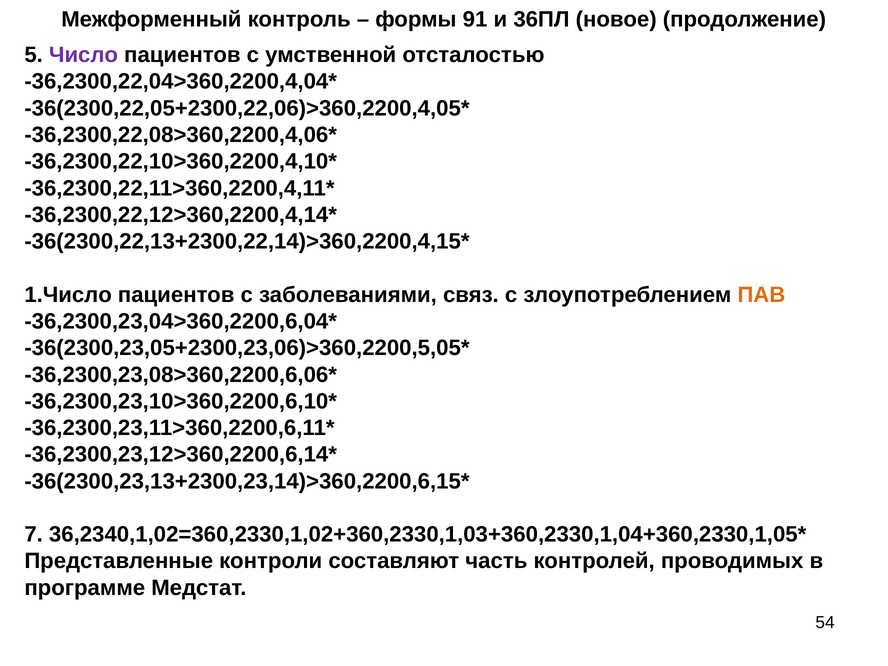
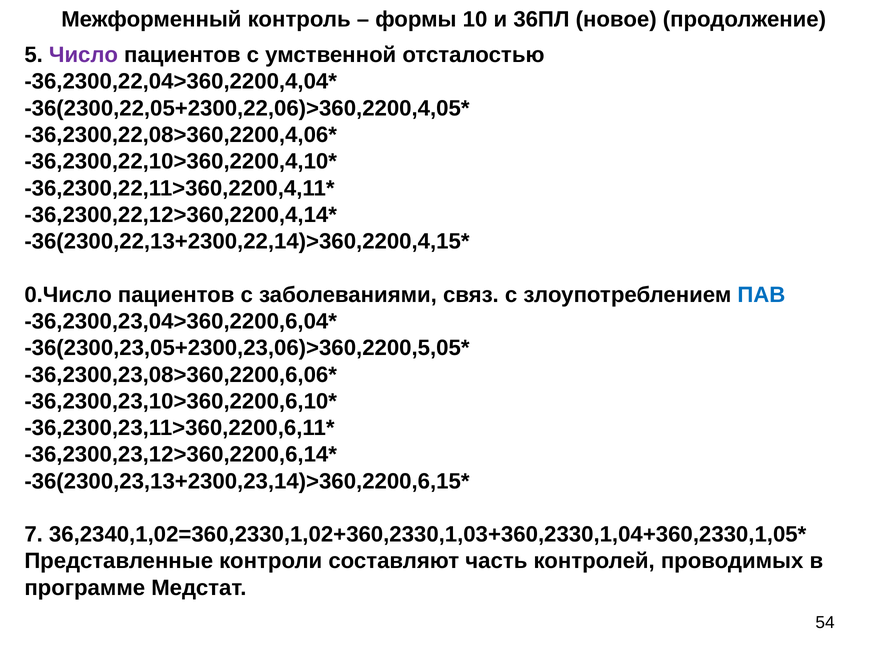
91: 91 -> 10
1.Число: 1.Число -> 0.Число
ПАВ colour: orange -> blue
